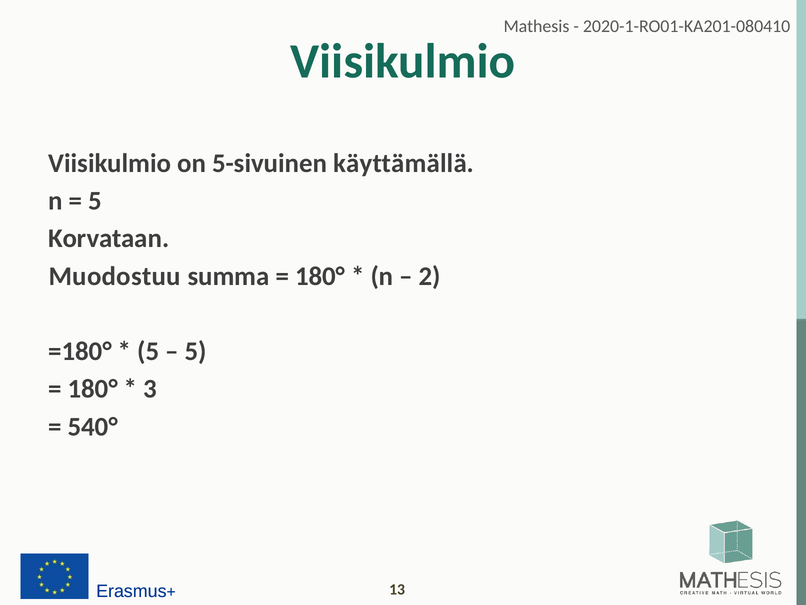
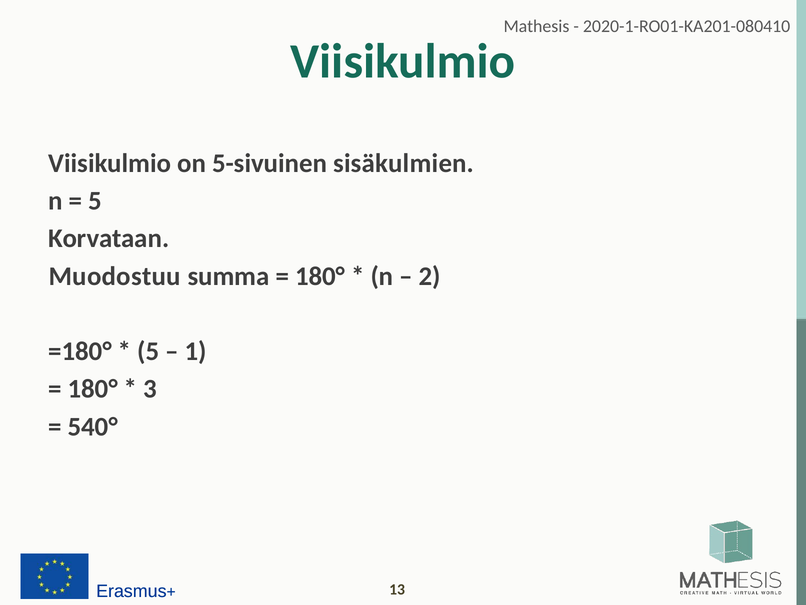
käyttämällä: käyttämällä -> sisäkulmien
5 at (196, 351): 5 -> 1
